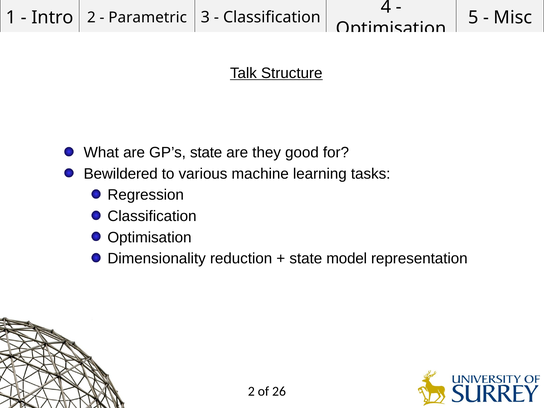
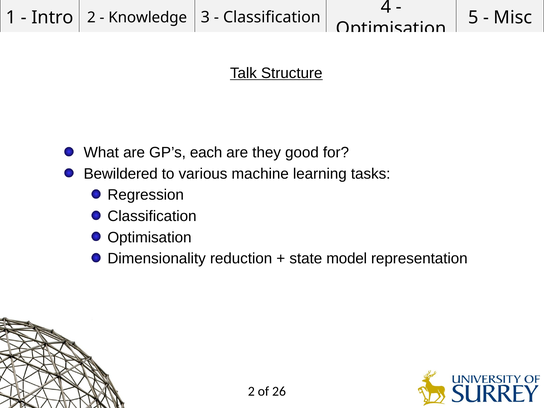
Parametric: Parametric -> Knowledge
GP’s state: state -> each
